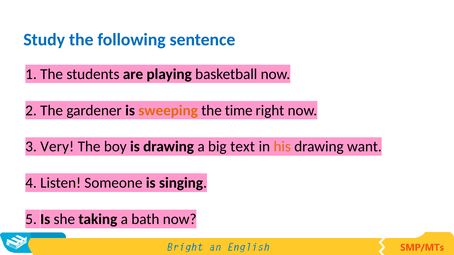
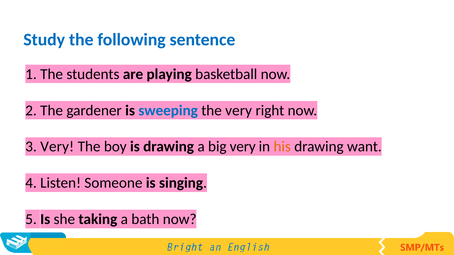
sweeping colour: orange -> blue
the time: time -> very
big text: text -> very
